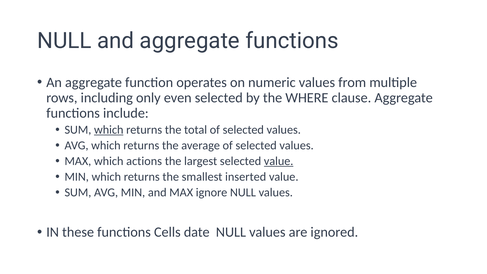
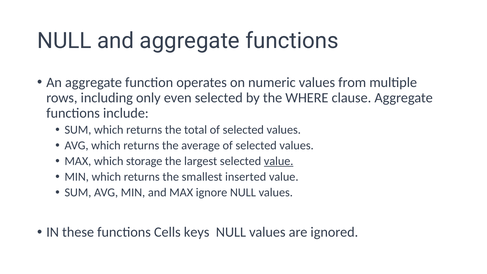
which at (109, 130) underline: present -> none
actions: actions -> storage
date: date -> keys
